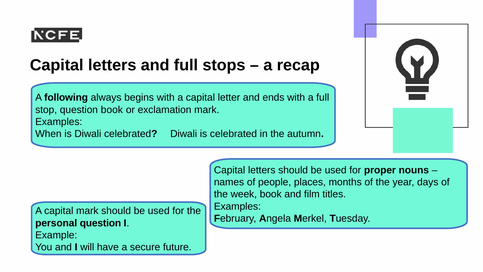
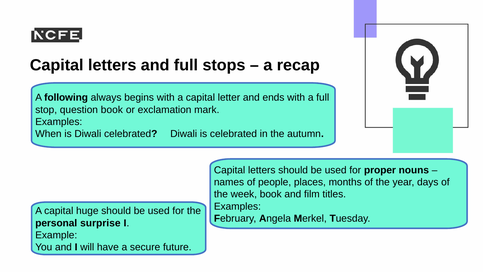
capital mark: mark -> huge
personal question: question -> surprise
